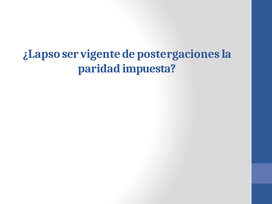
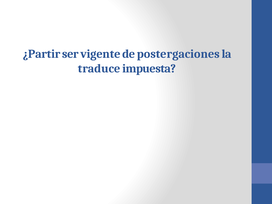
¿Lapso: ¿Lapso -> ¿Partir
paridad: paridad -> traduce
